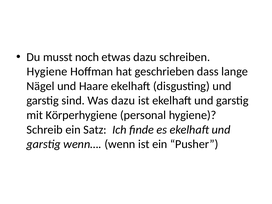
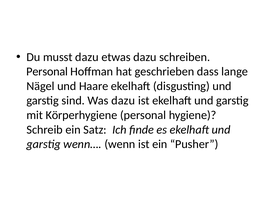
musst noch: noch -> dazu
Hygiene at (47, 72): Hygiene -> Personal
